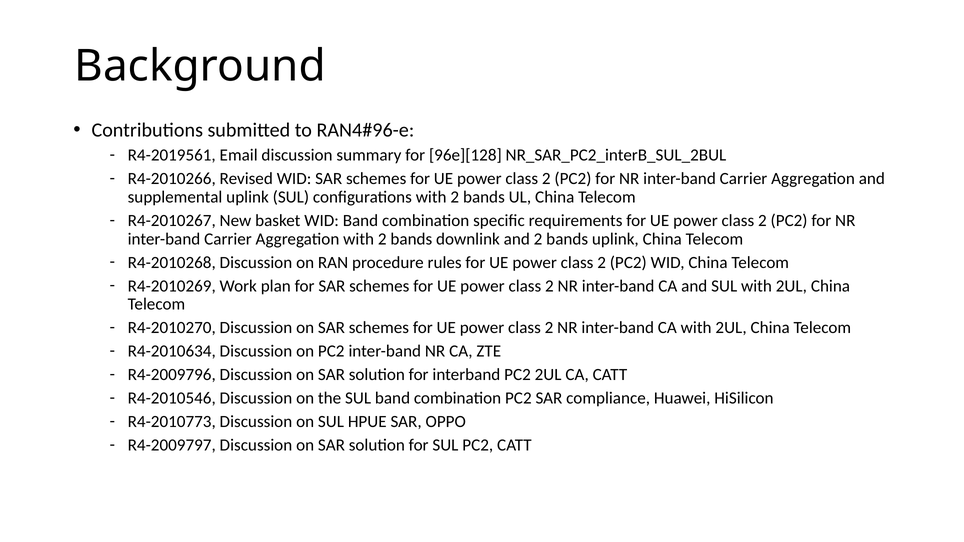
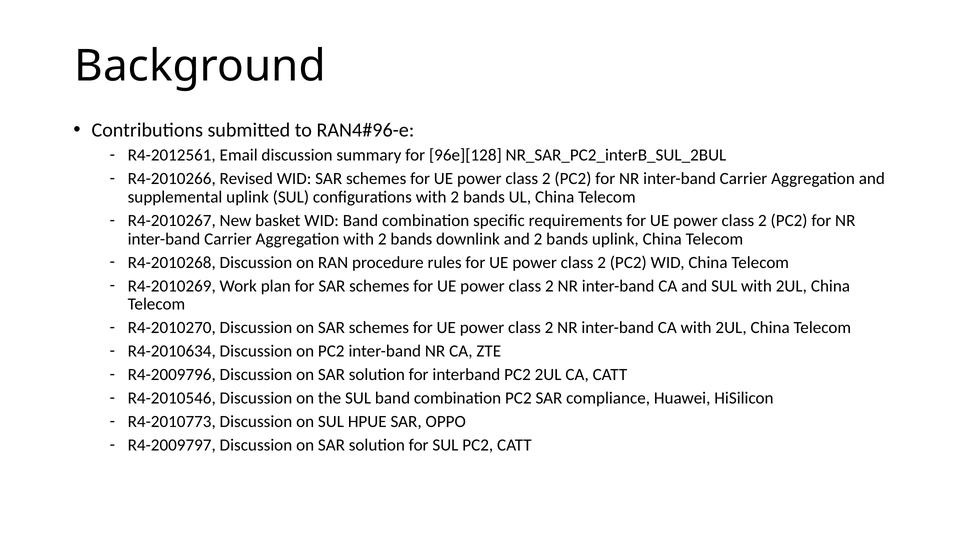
R4-2019561: R4-2019561 -> R4-2012561
